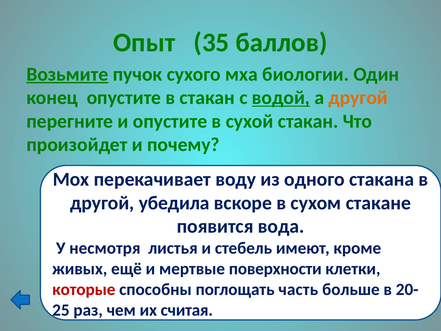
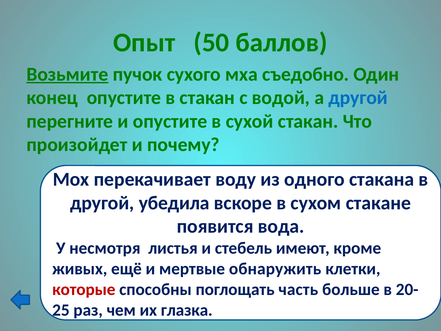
35: 35 -> 50
биологии: биологии -> съедобно
водой underline: present -> none
другой at (358, 98) colour: orange -> blue
поверхности: поверхности -> обнаружить
считая: считая -> глазка
